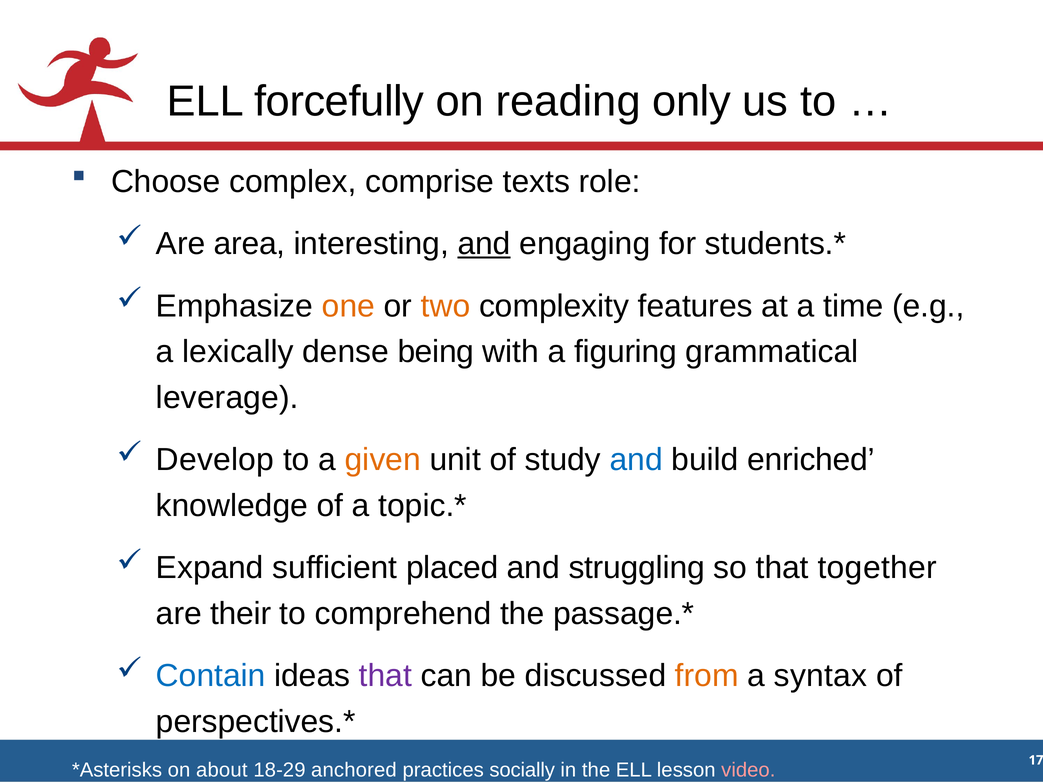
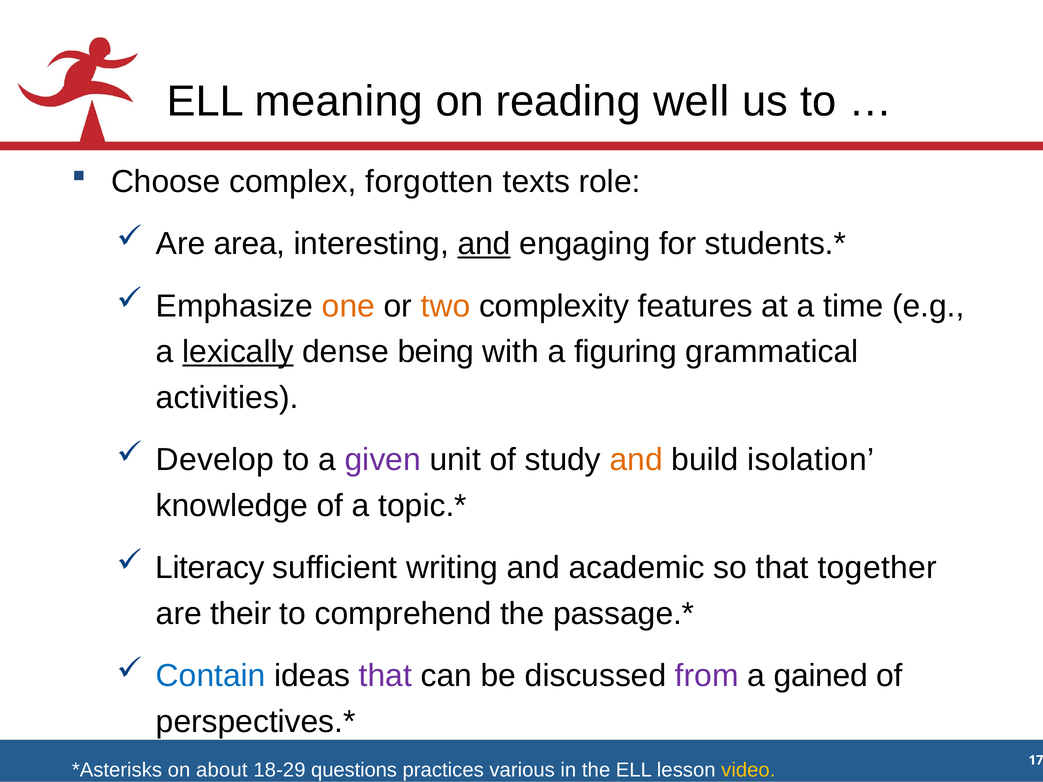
forcefully: forcefully -> meaning
only: only -> well
comprise: comprise -> forgotten
lexically underline: none -> present
leverage: leverage -> activities
given colour: orange -> purple
and at (636, 460) colour: blue -> orange
enriched: enriched -> isolation
Expand: Expand -> Literacy
placed: placed -> writing
struggling: struggling -> academic
from colour: orange -> purple
syntax: syntax -> gained
anchored: anchored -> questions
socially: socially -> various
video colour: pink -> yellow
